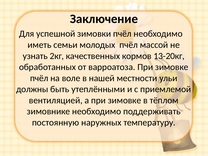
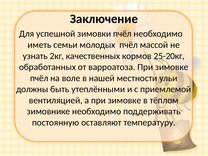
13-20кг: 13-20кг -> 25-20кг
наружных: наружных -> оставляют
